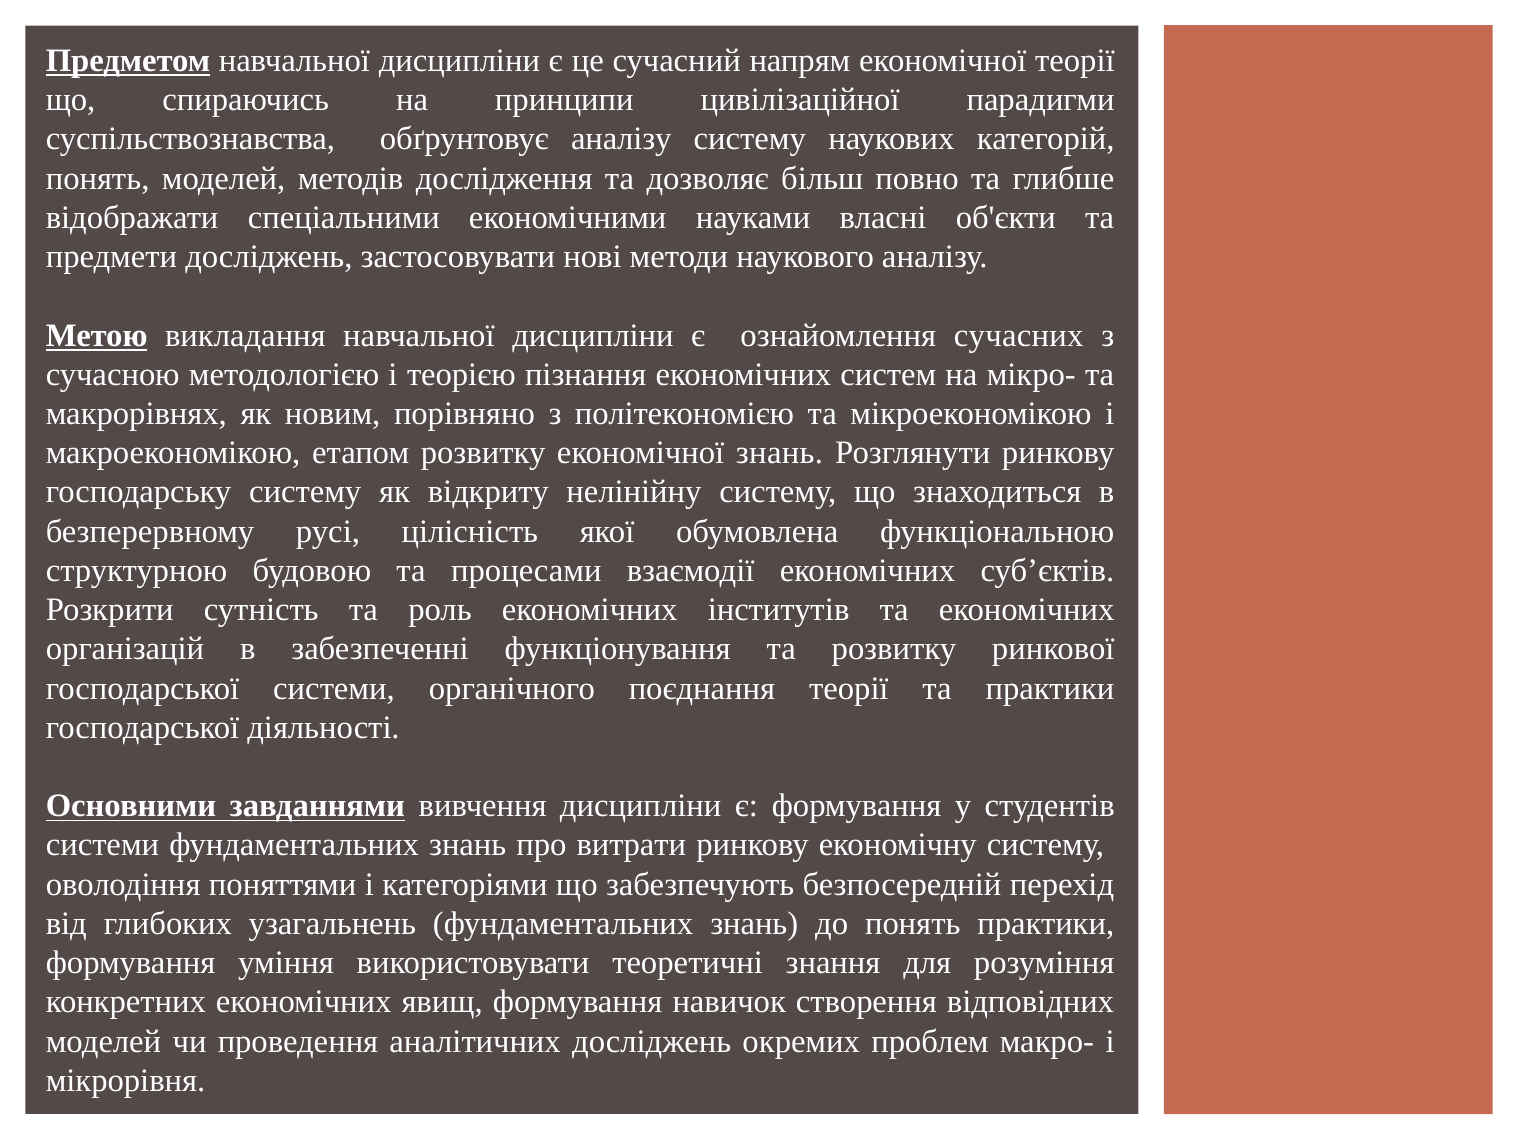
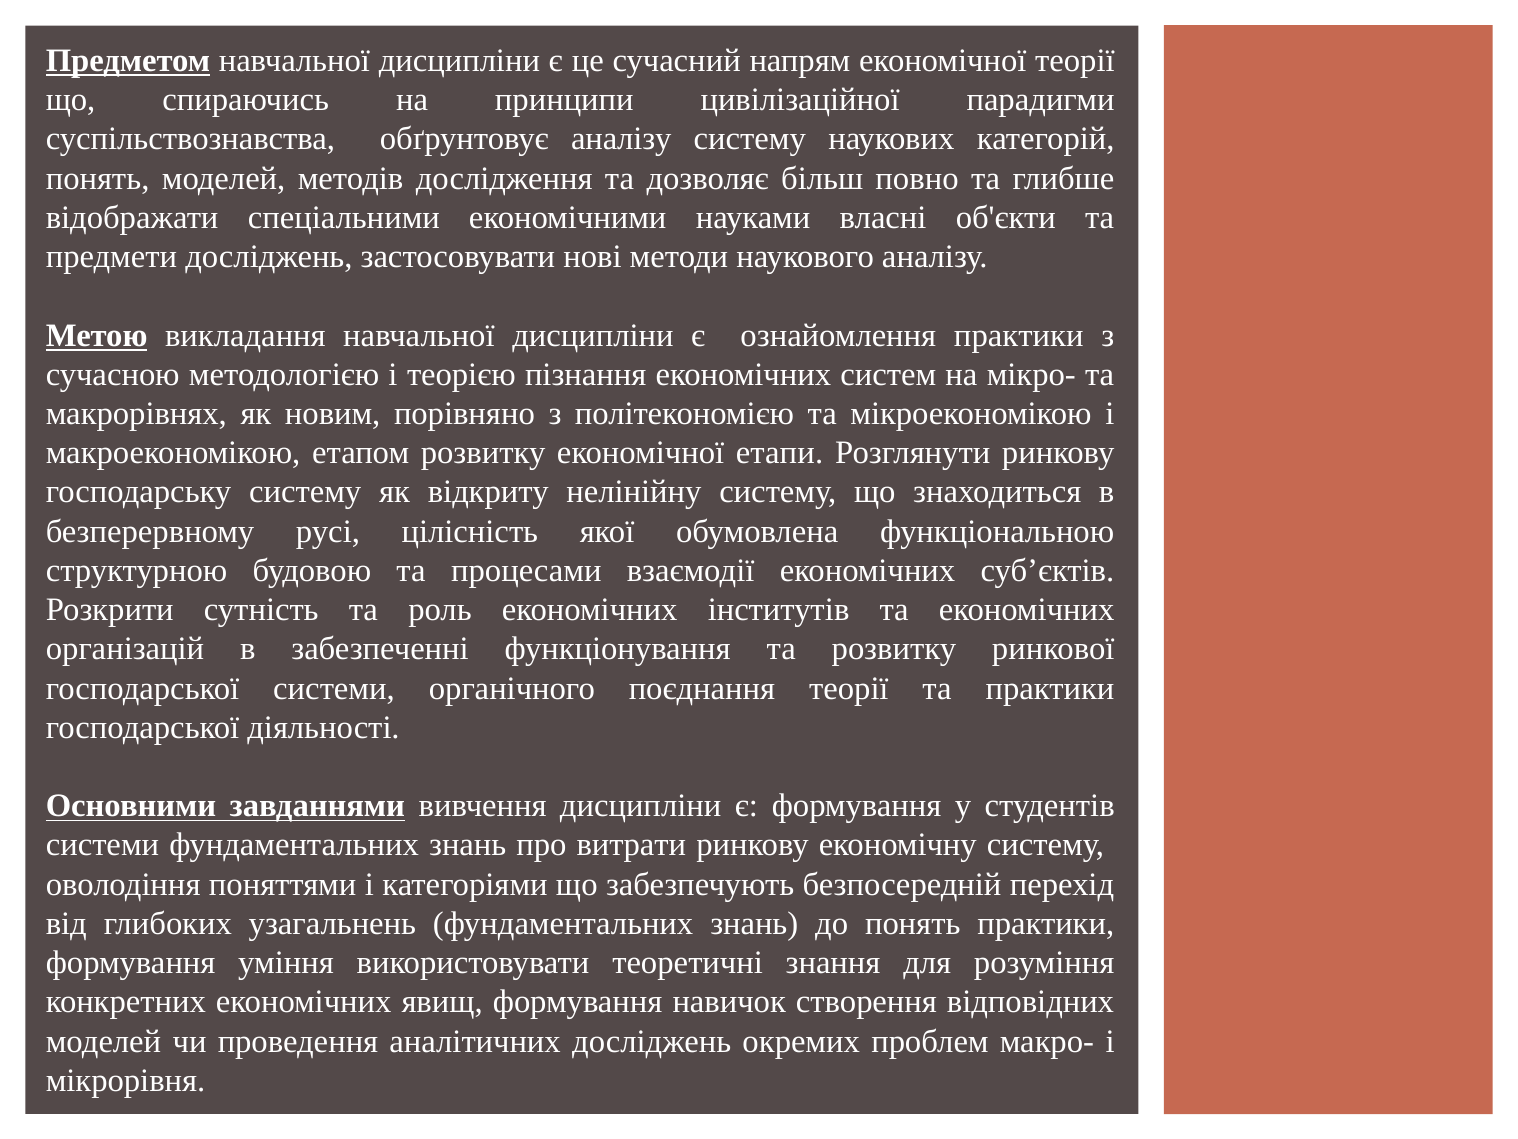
ознайомлення сучасних: сучасних -> практики
економічної знань: знань -> етапи
